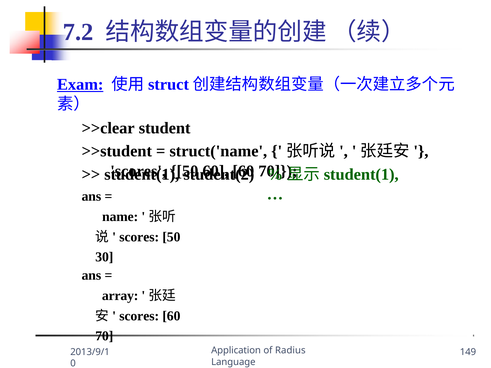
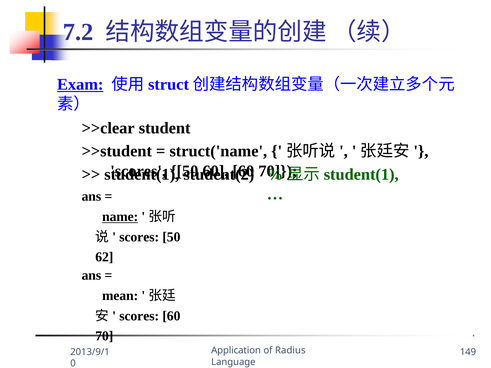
name underline: none -> present
30: 30 -> 62
array: array -> mean
